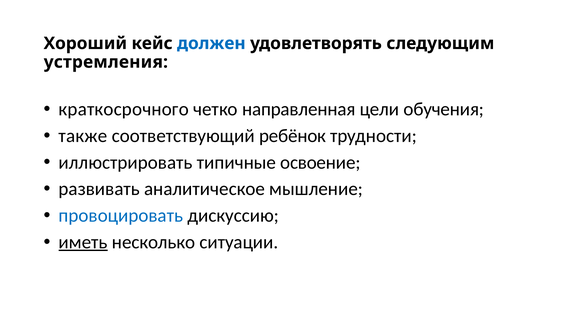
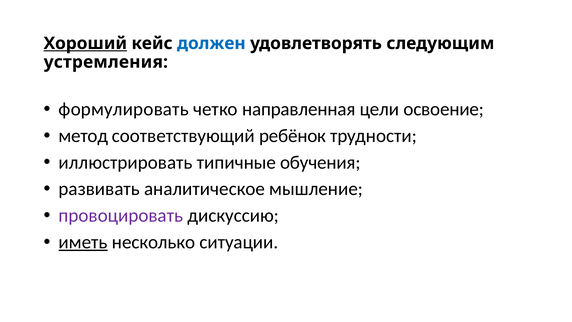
Хороший underline: none -> present
краткосрочного: краткосрочного -> формулировать
обучения: обучения -> освоение
также: также -> метод
освоение: освоение -> обучения
провоцировать colour: blue -> purple
